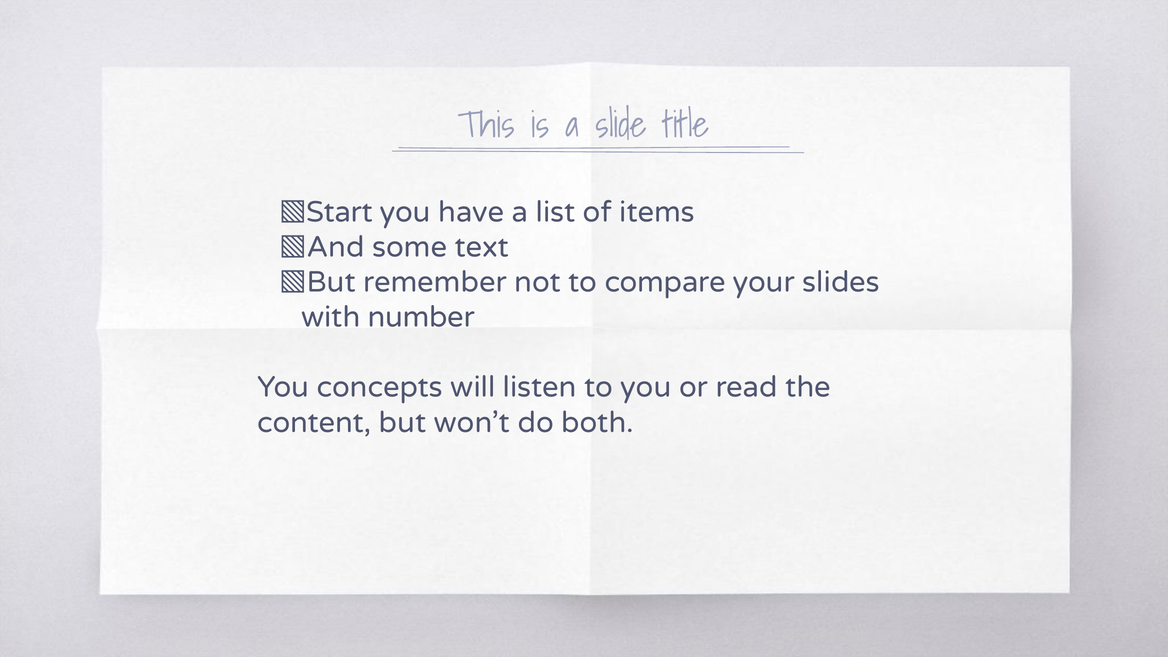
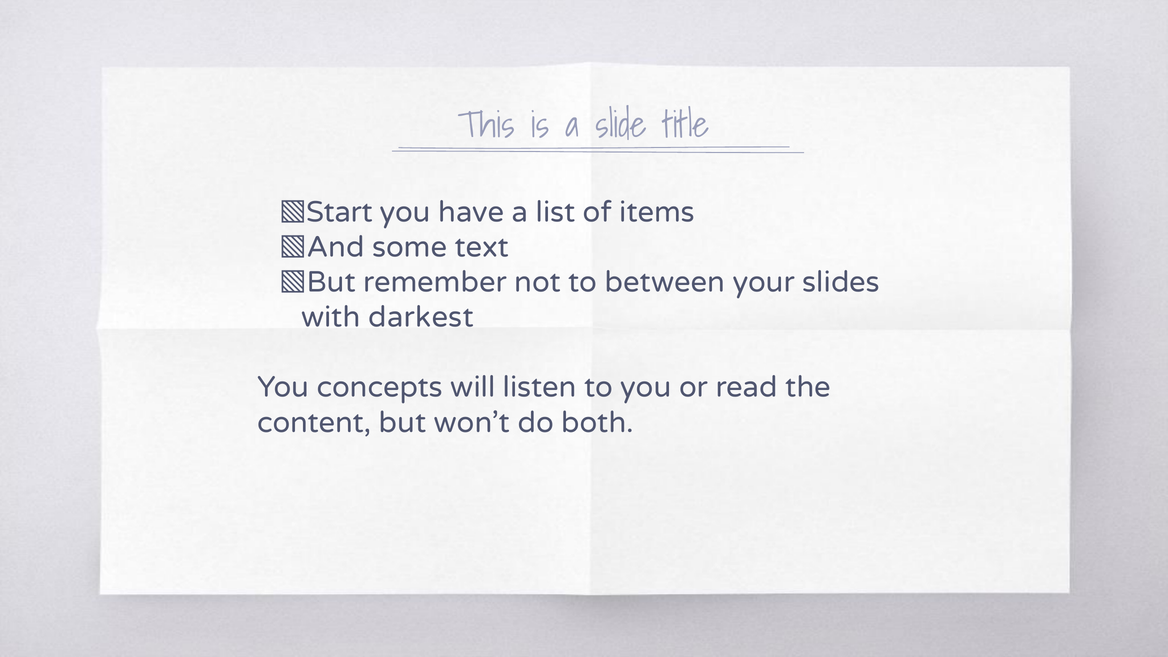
compare: compare -> between
number: number -> darkest
